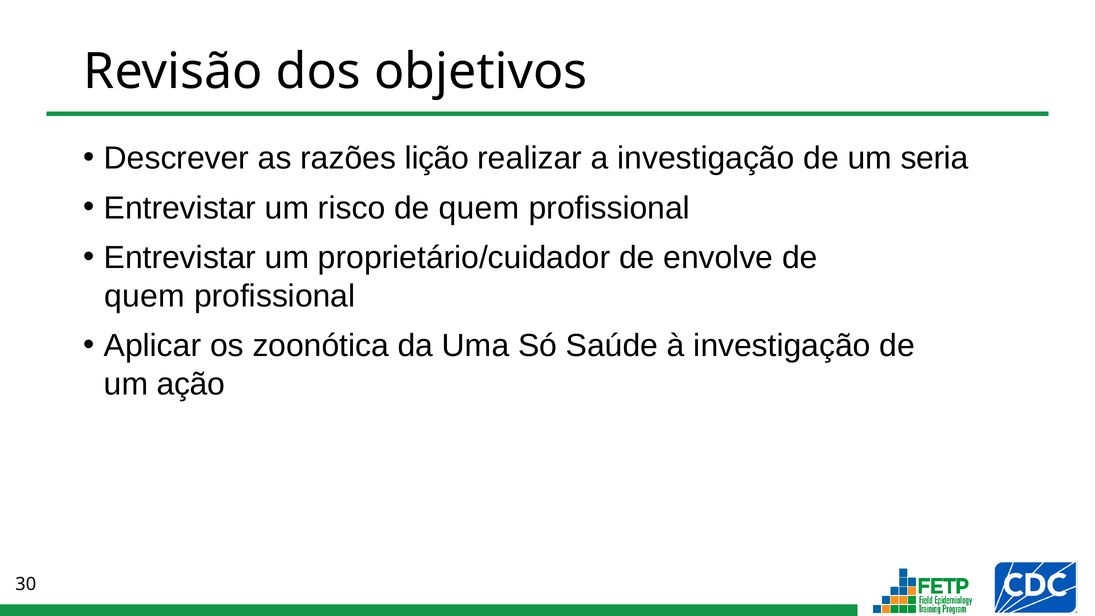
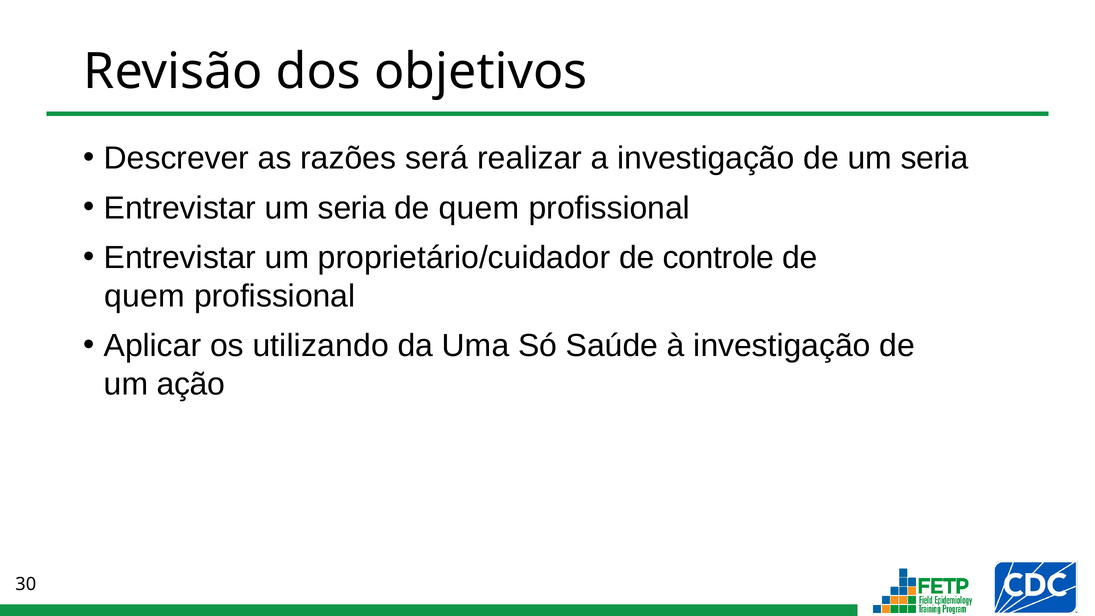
lição: lição -> será
Entrevistar um risco: risco -> seria
envolve: envolve -> controle
zoonótica: zoonótica -> utilizando
